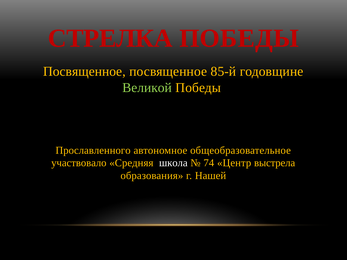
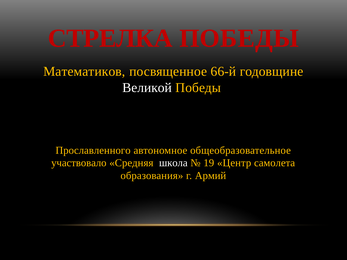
Посвященное at (84, 71): Посвященное -> Математиков
85-й: 85-й -> 66-й
Великой colour: light green -> white
74: 74 -> 19
выстрела: выстрела -> самолета
Нашей: Нашей -> Армий
